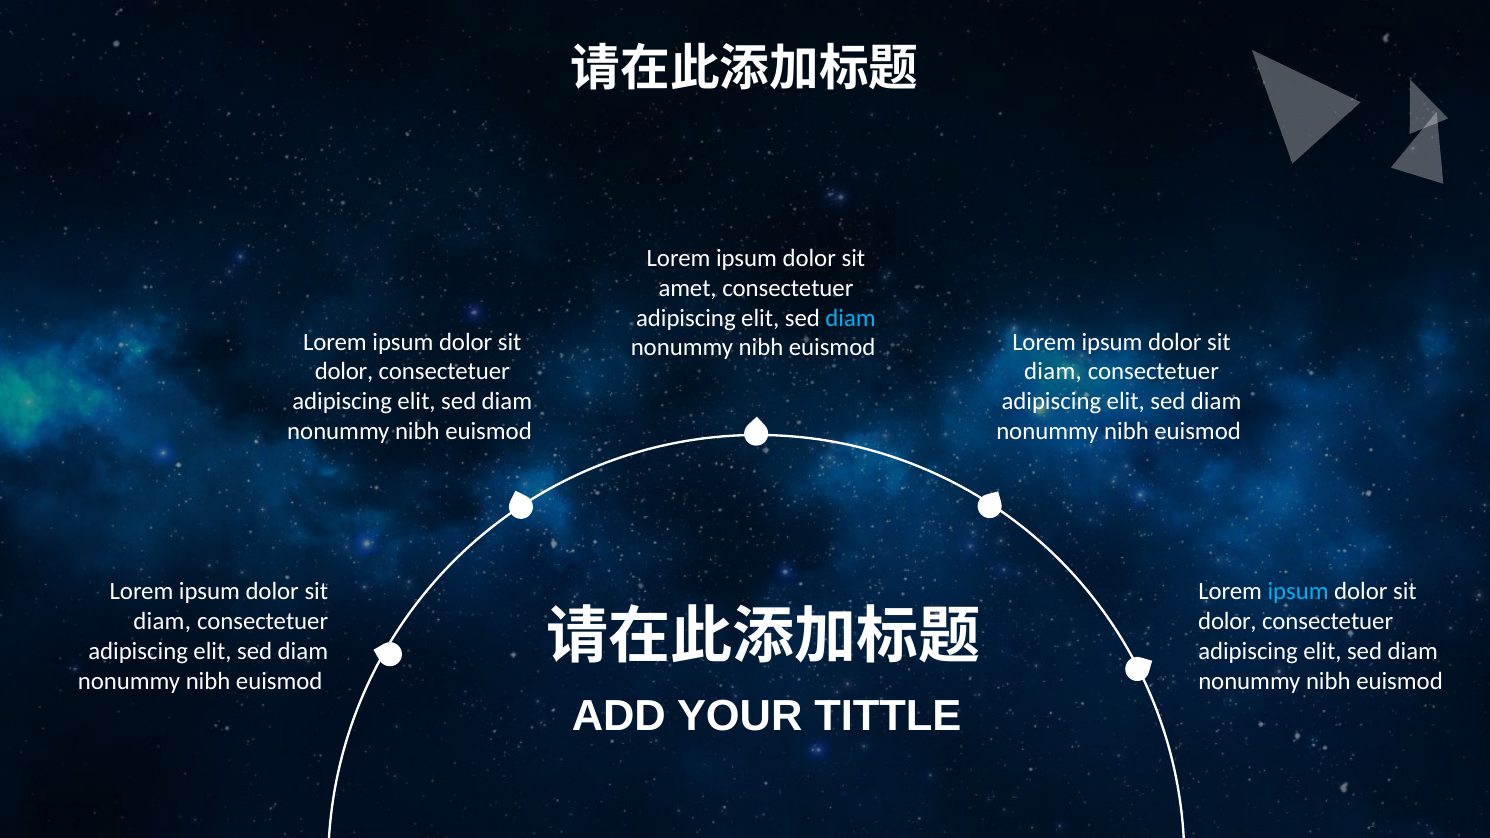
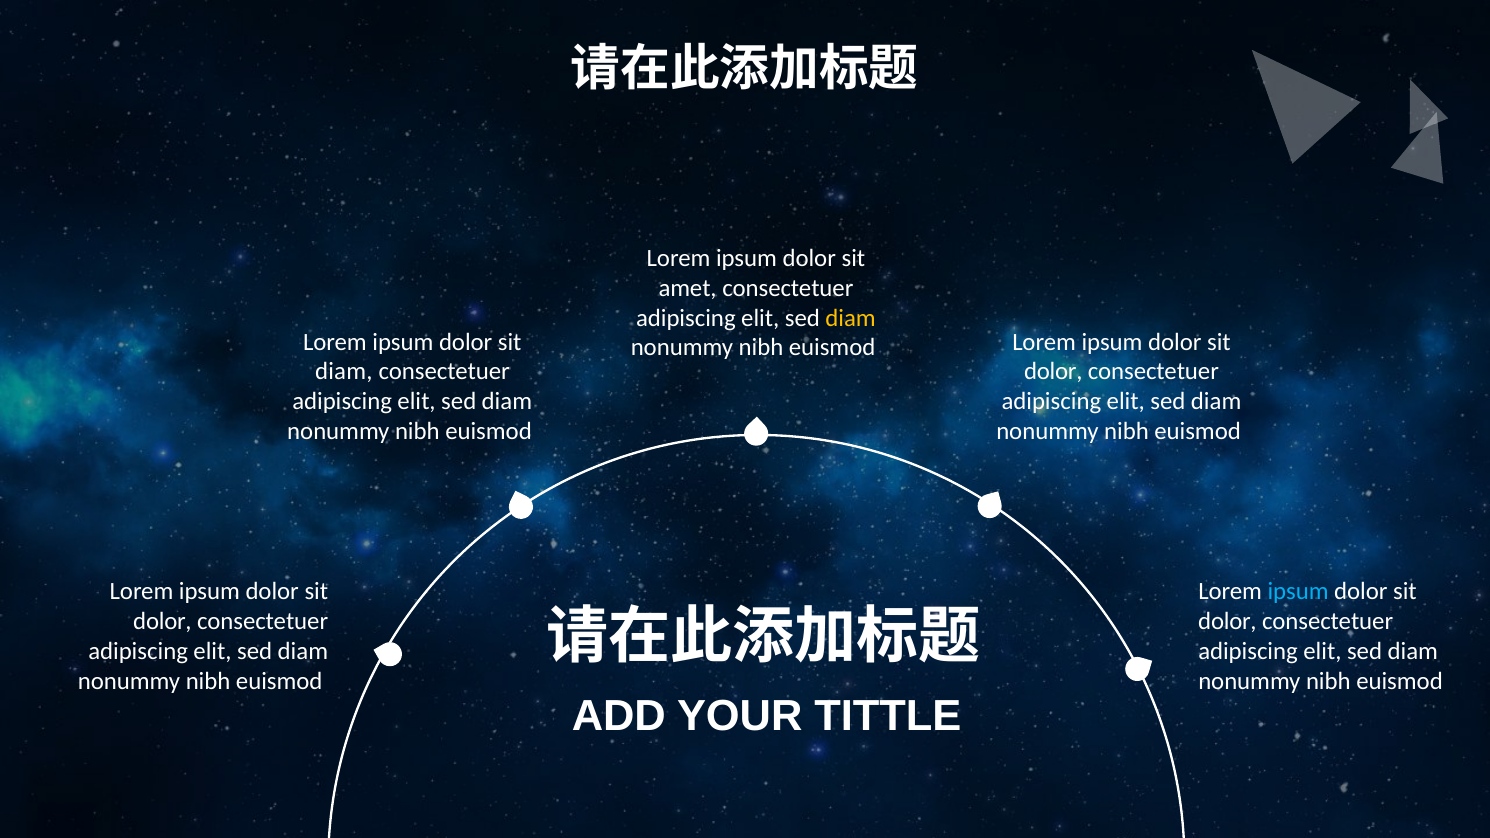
diam at (851, 318) colour: light blue -> yellow
dolor at (344, 372): dolor -> diam
diam at (1053, 372): diam -> dolor
diam at (162, 622): diam -> dolor
